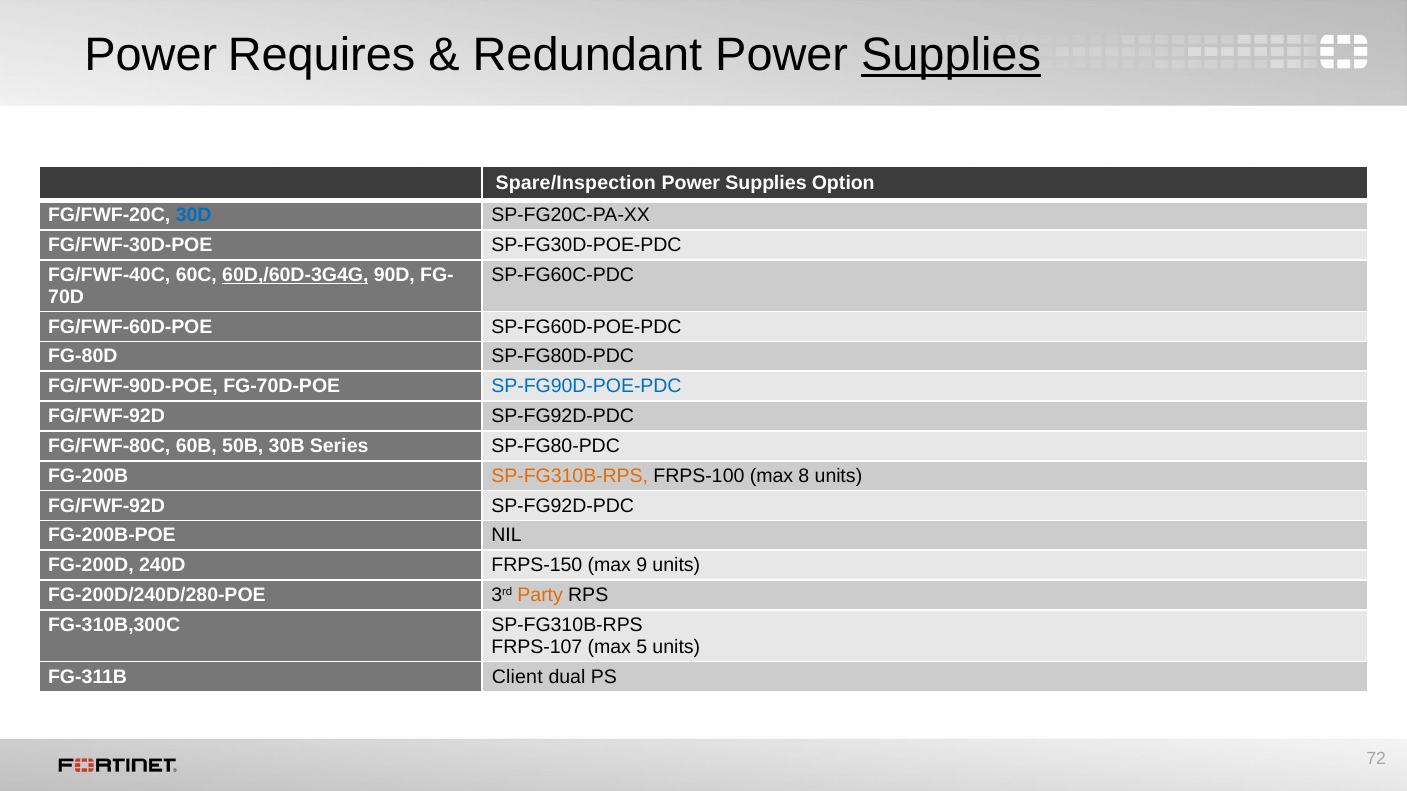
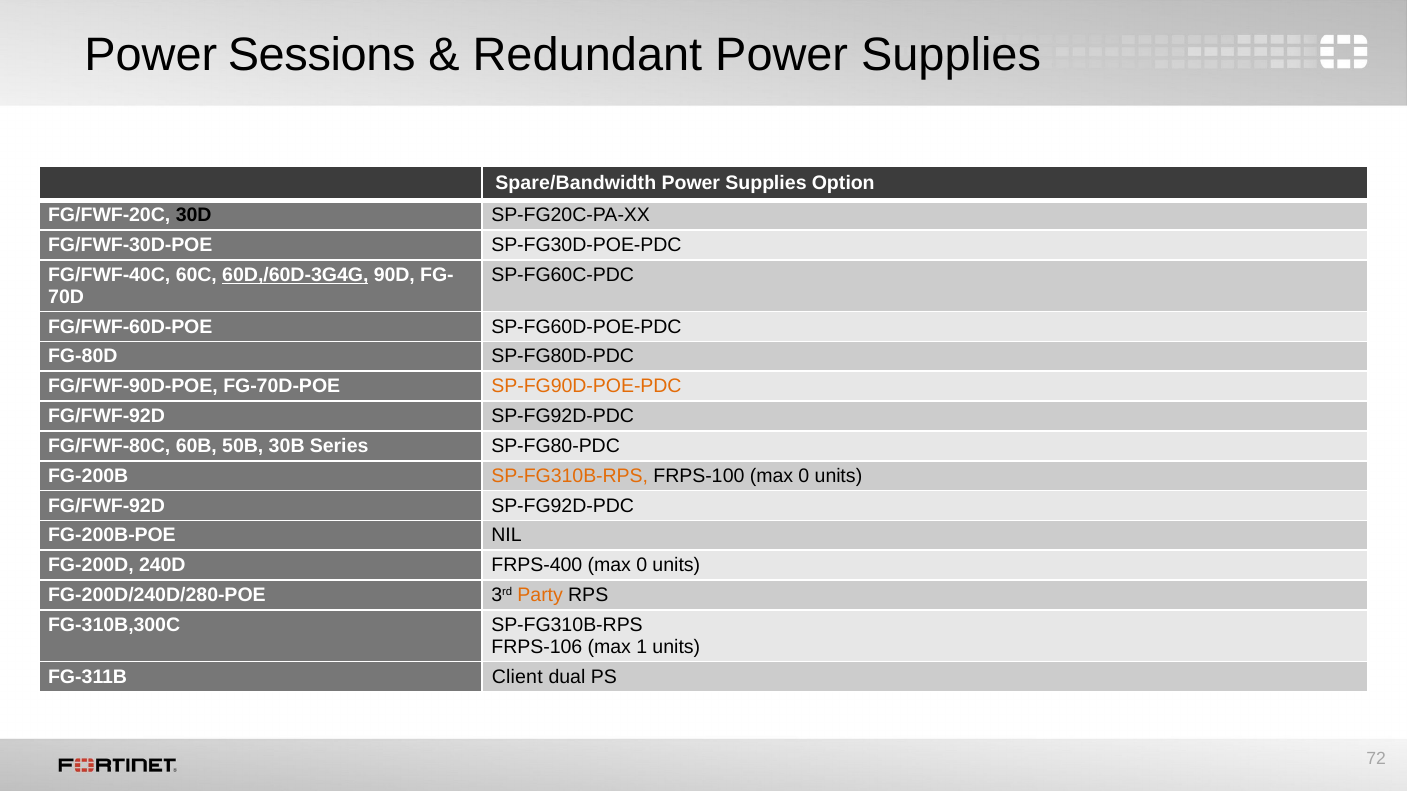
Requires: Requires -> Sessions
Supplies at (951, 55) underline: present -> none
Spare/Inspection: Spare/Inspection -> Spare/Bandwidth
30D colour: blue -> black
SP-FG90D-POE-PDC colour: blue -> orange
FRPS-100 max 8: 8 -> 0
FRPS-150: FRPS-150 -> FRPS-400
9 at (642, 566): 9 -> 0
FRPS-107: FRPS-107 -> FRPS-106
5: 5 -> 1
